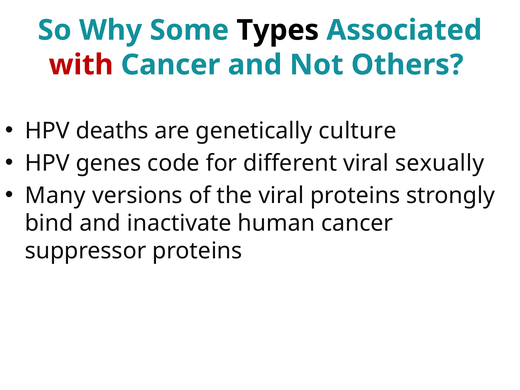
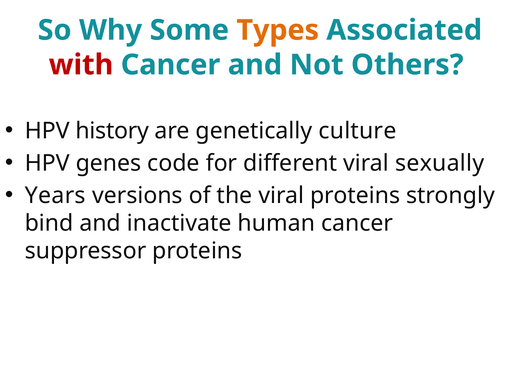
Types colour: black -> orange
deaths: deaths -> history
Many: Many -> Years
